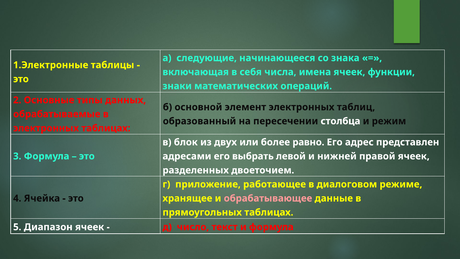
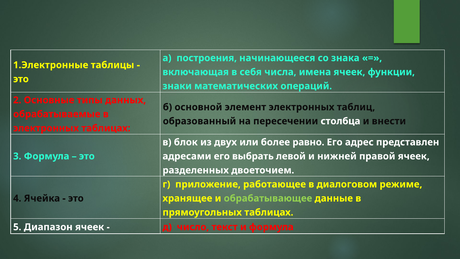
следующие: следующие -> построения
режим: режим -> внести
обрабатывающее colour: pink -> light green
